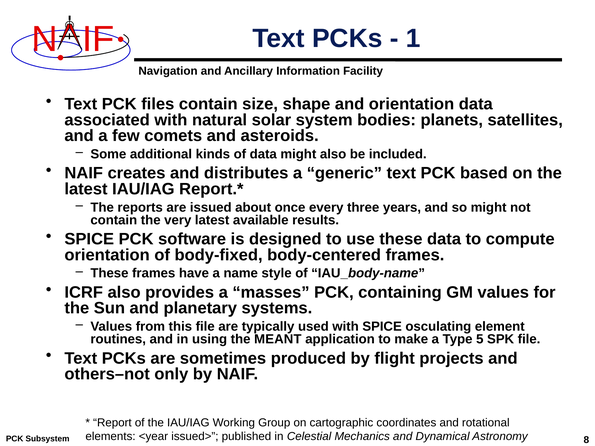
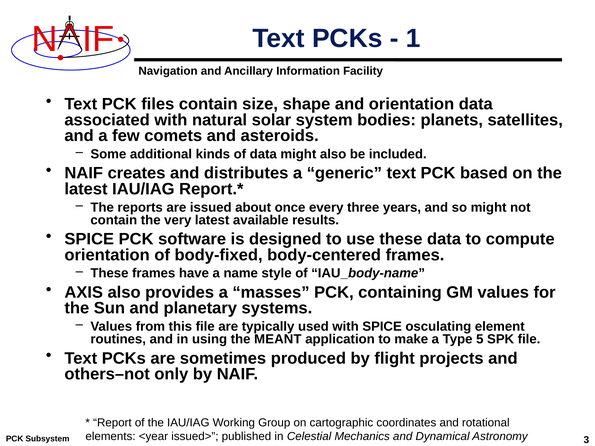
ICRF: ICRF -> AXIS
8: 8 -> 3
